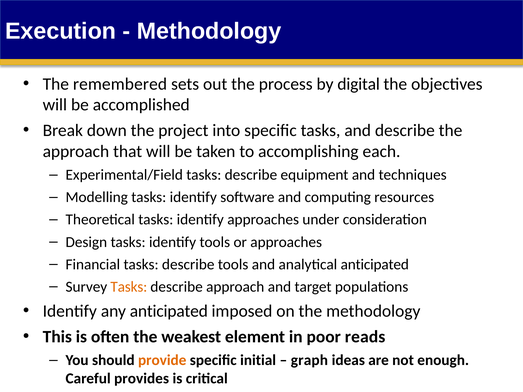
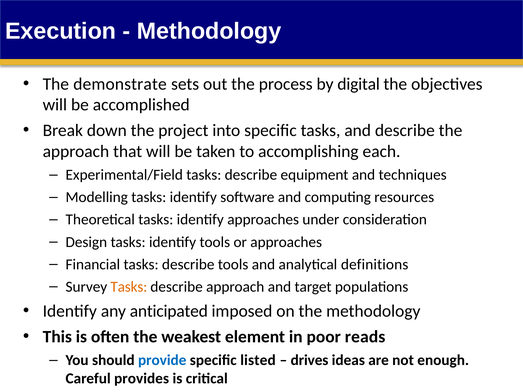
remembered: remembered -> demonstrate
analytical anticipated: anticipated -> definitions
provide colour: orange -> blue
initial: initial -> listed
graph: graph -> drives
